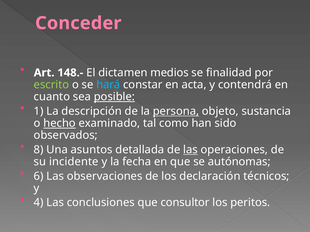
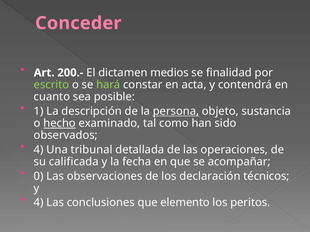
148.-: 148.- -> 200.-
hará colour: light blue -> light green
posible underline: present -> none
8 at (39, 150): 8 -> 4
asuntos: asuntos -> tribunal
las at (191, 150) underline: present -> none
incidente: incidente -> calificada
autónomas: autónomas -> acompañar
6: 6 -> 0
consultor: consultor -> elemento
